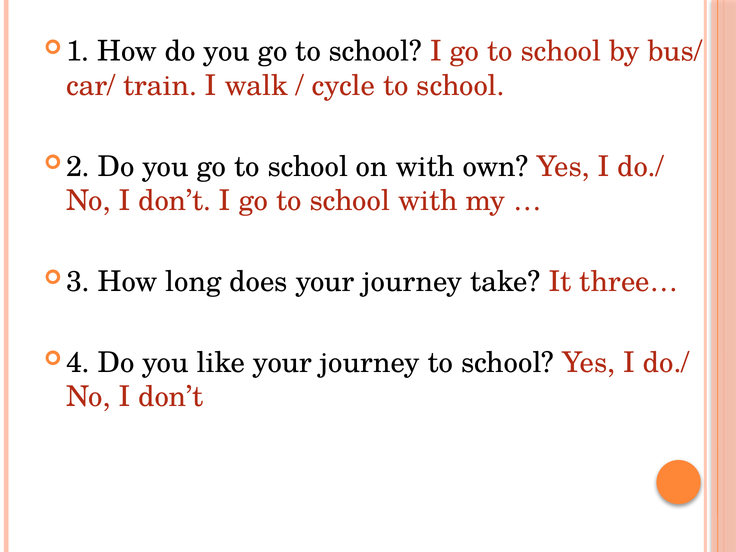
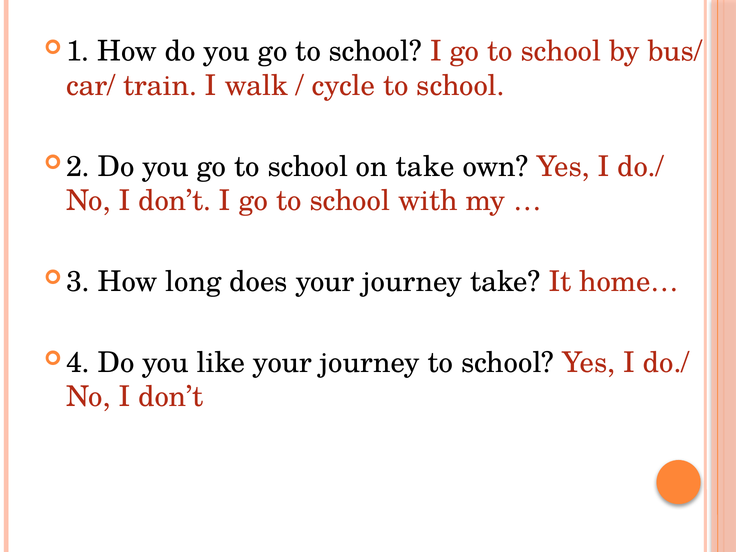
on with: with -> take
three…: three… -> home…
